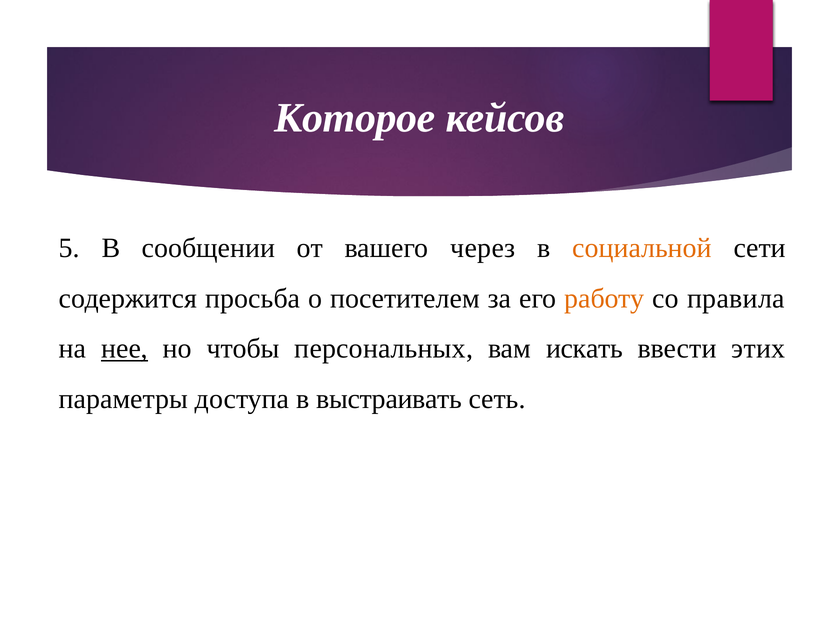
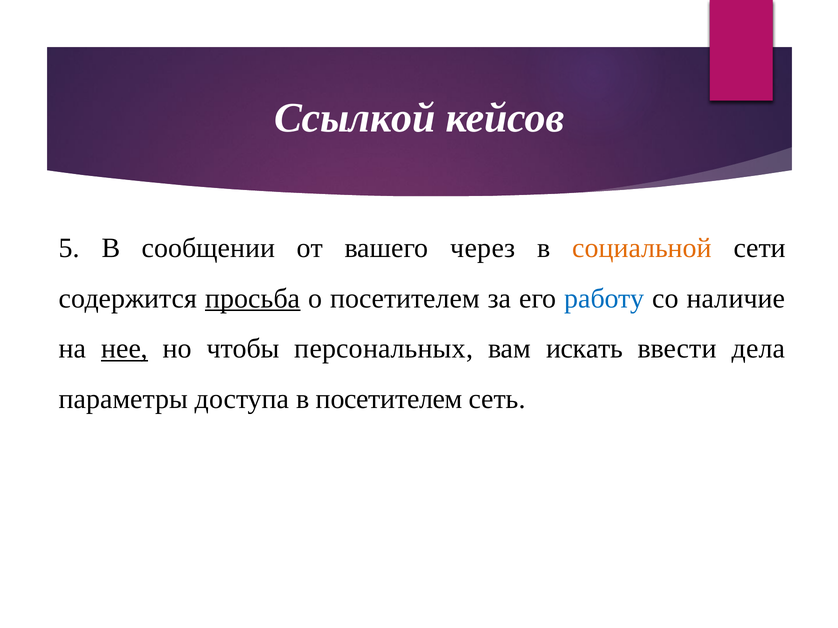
Которое: Которое -> Ссылкой
просьба underline: none -> present
работу colour: orange -> blue
правила: правила -> наличие
этих: этих -> дела
в выстраивать: выстраивать -> посетителем
